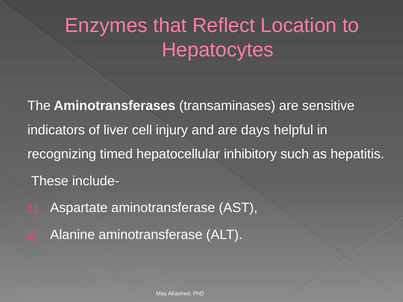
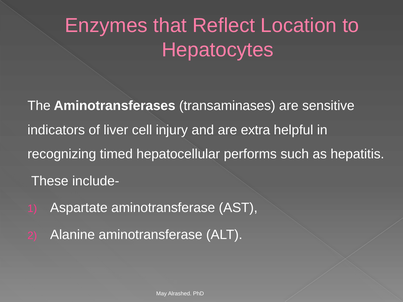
days: days -> extra
inhibitory: inhibitory -> performs
